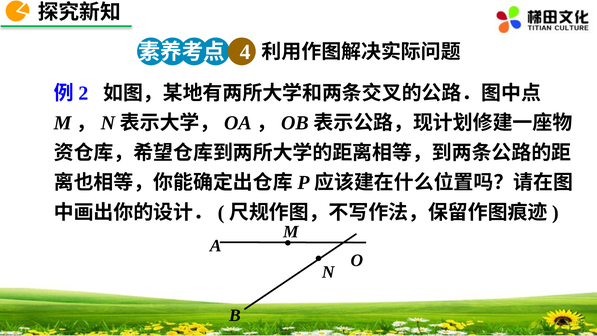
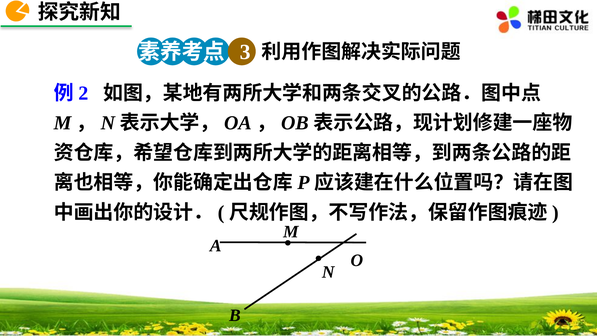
4: 4 -> 3
